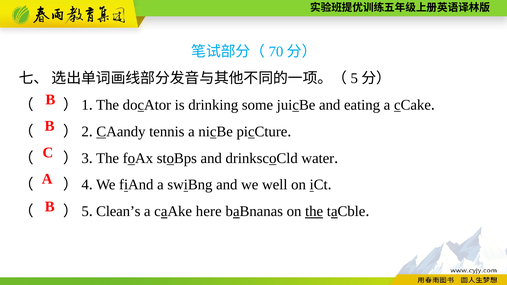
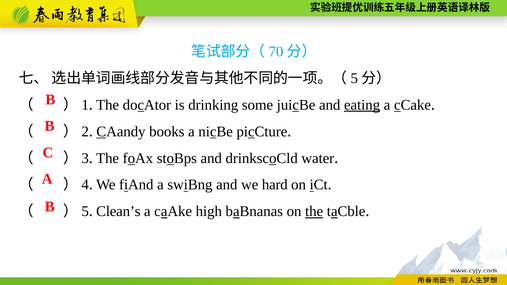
eating underline: none -> present
tennis: tennis -> books
well: well -> hard
here: here -> high
